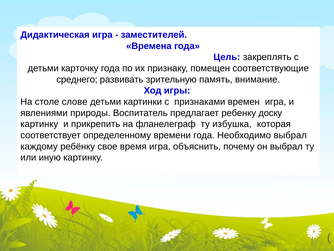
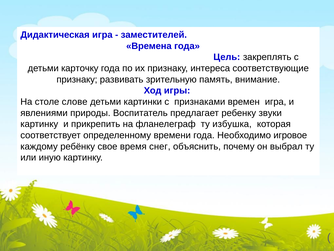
помещен: помещен -> интереса
среднего at (77, 79): среднего -> признаку
доску: доску -> звуки
Необходимо выбрал: выбрал -> игровое
время игра: игра -> снег
